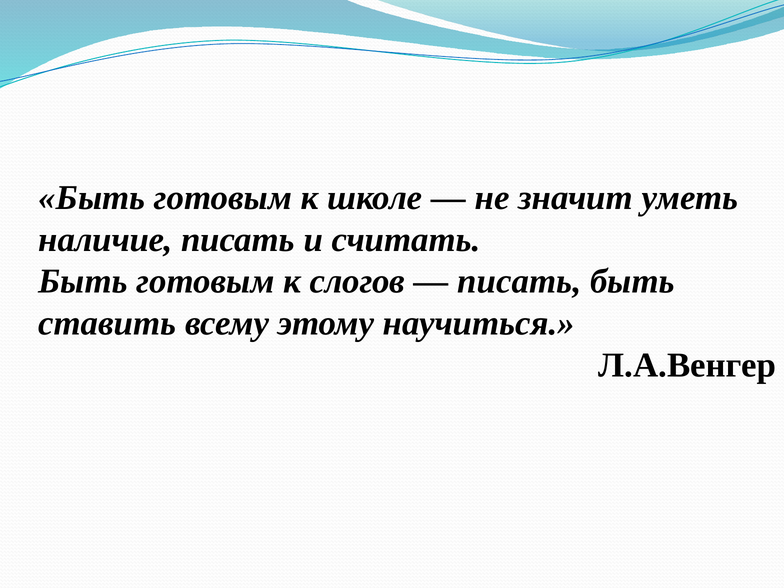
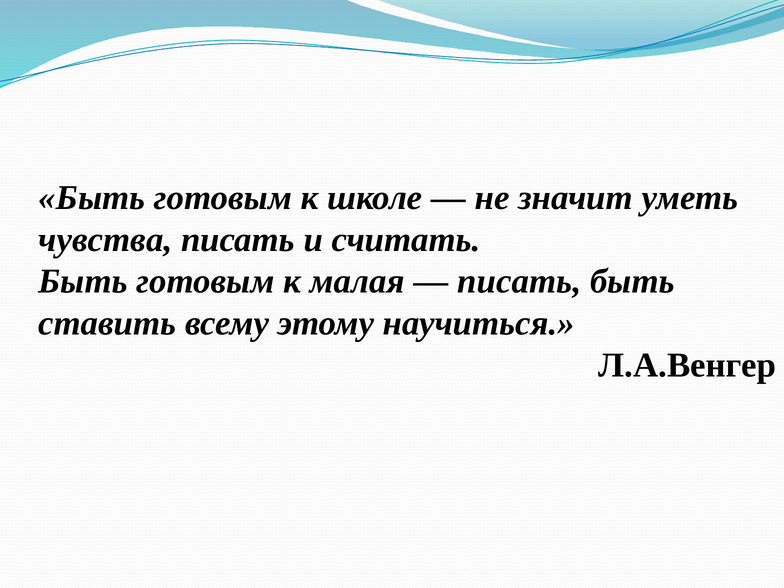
наличие: наличие -> чувства
слогов: слогов -> малая
